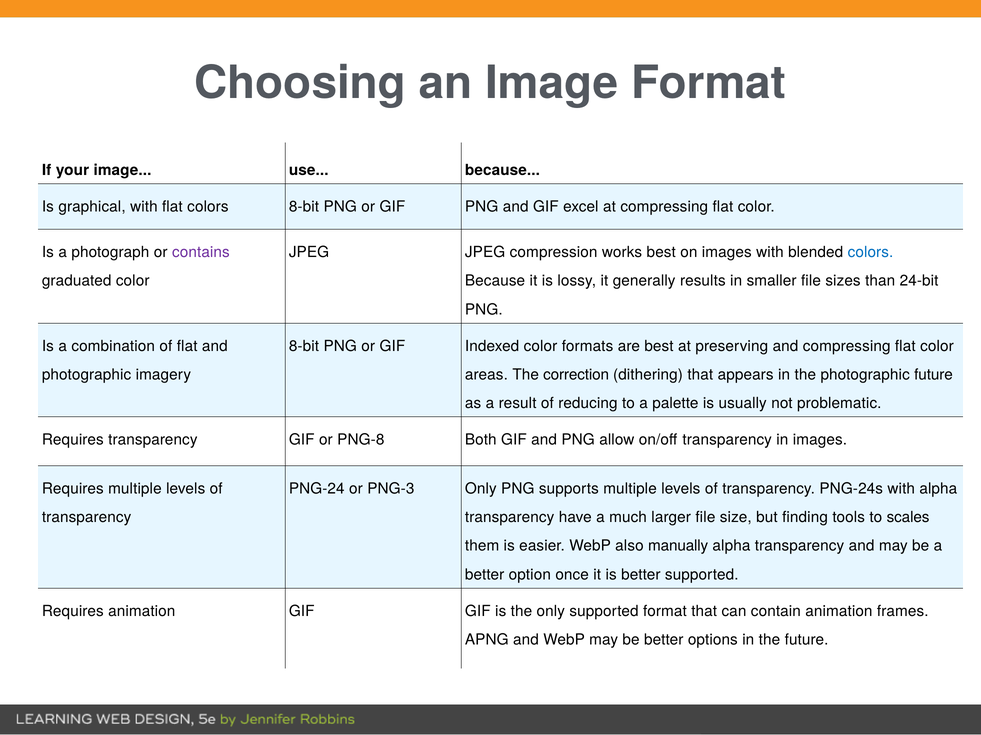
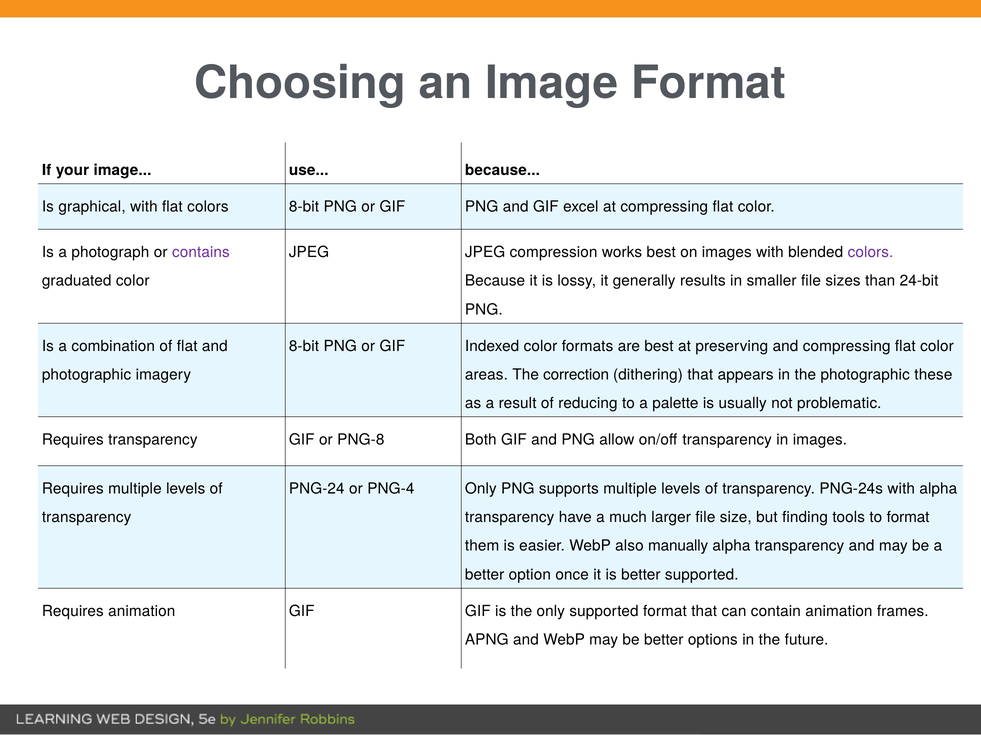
colors at (870, 252) colour: blue -> purple
photographic future: future -> these
PNG-3: PNG-3 -> PNG-4
to scales: scales -> format
